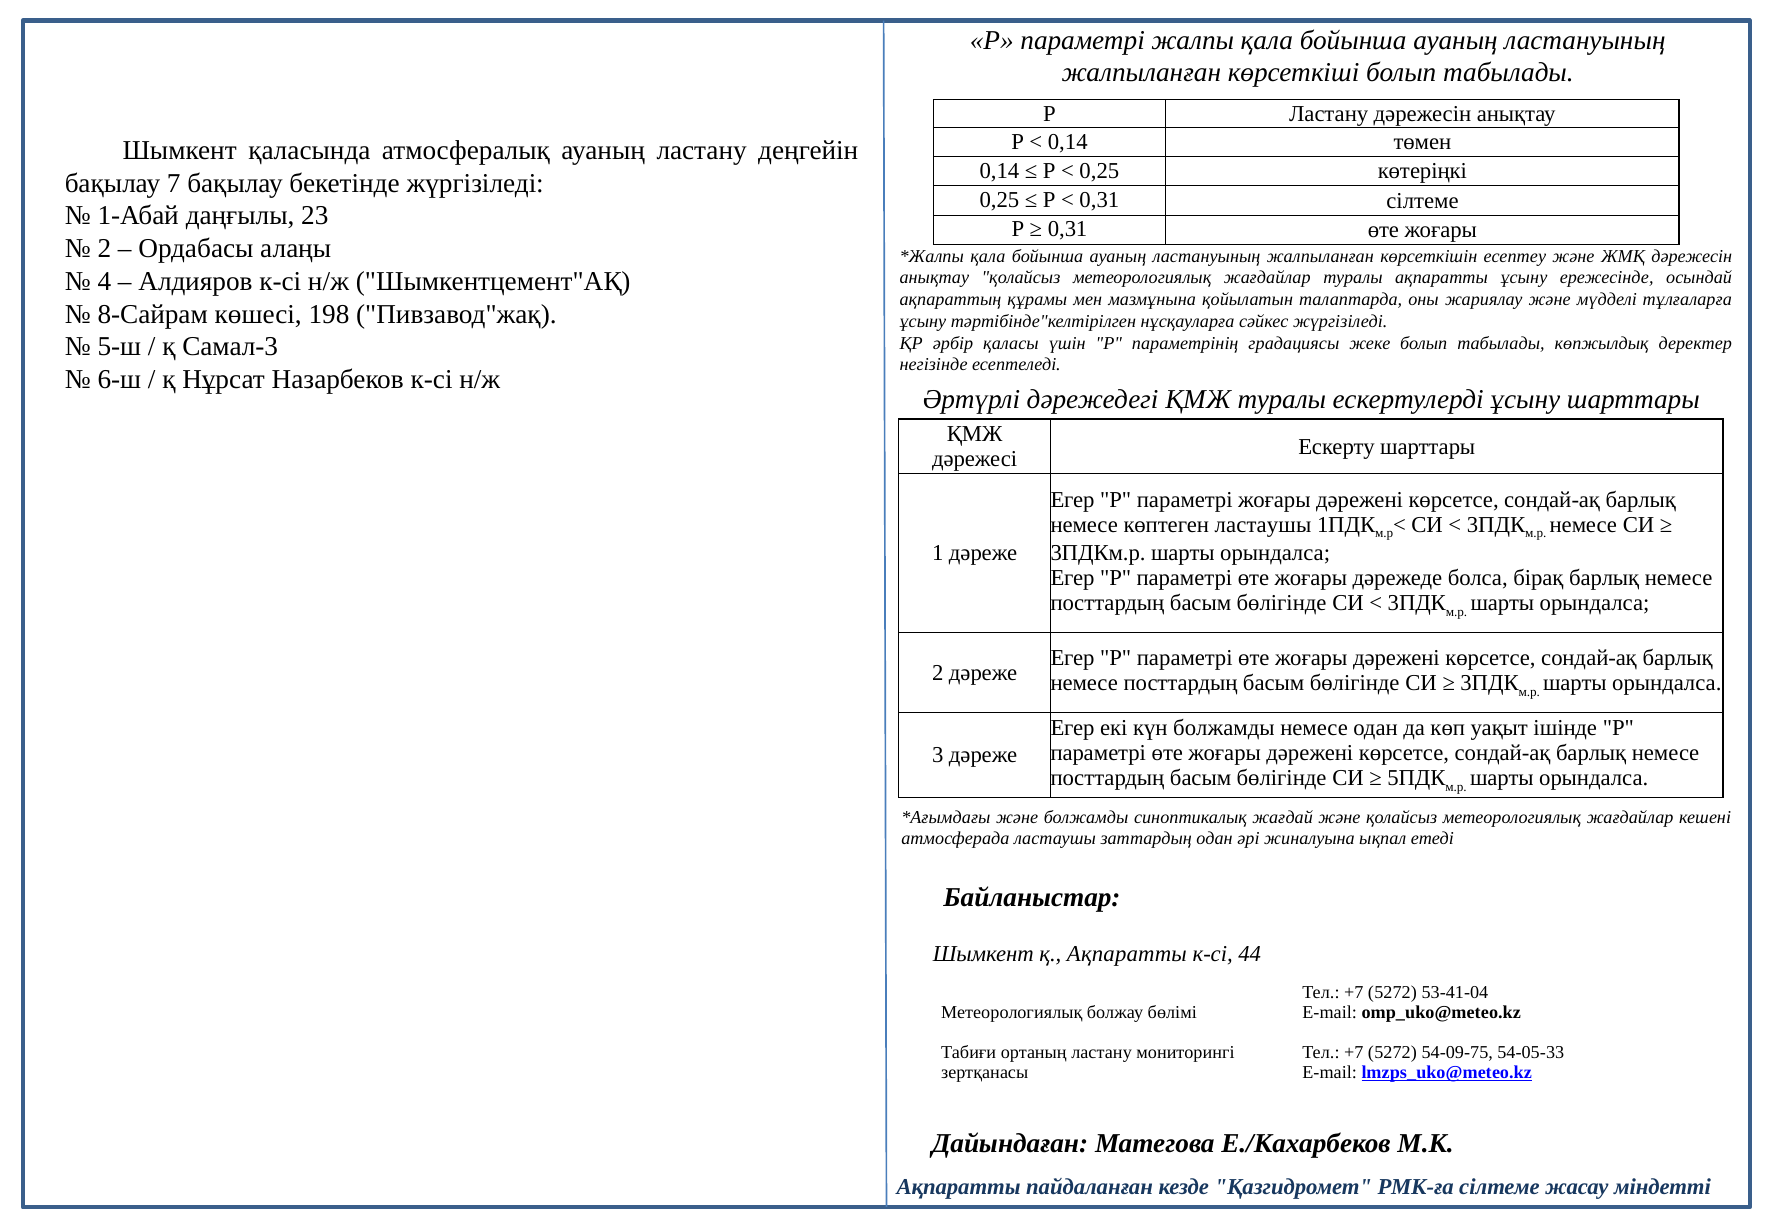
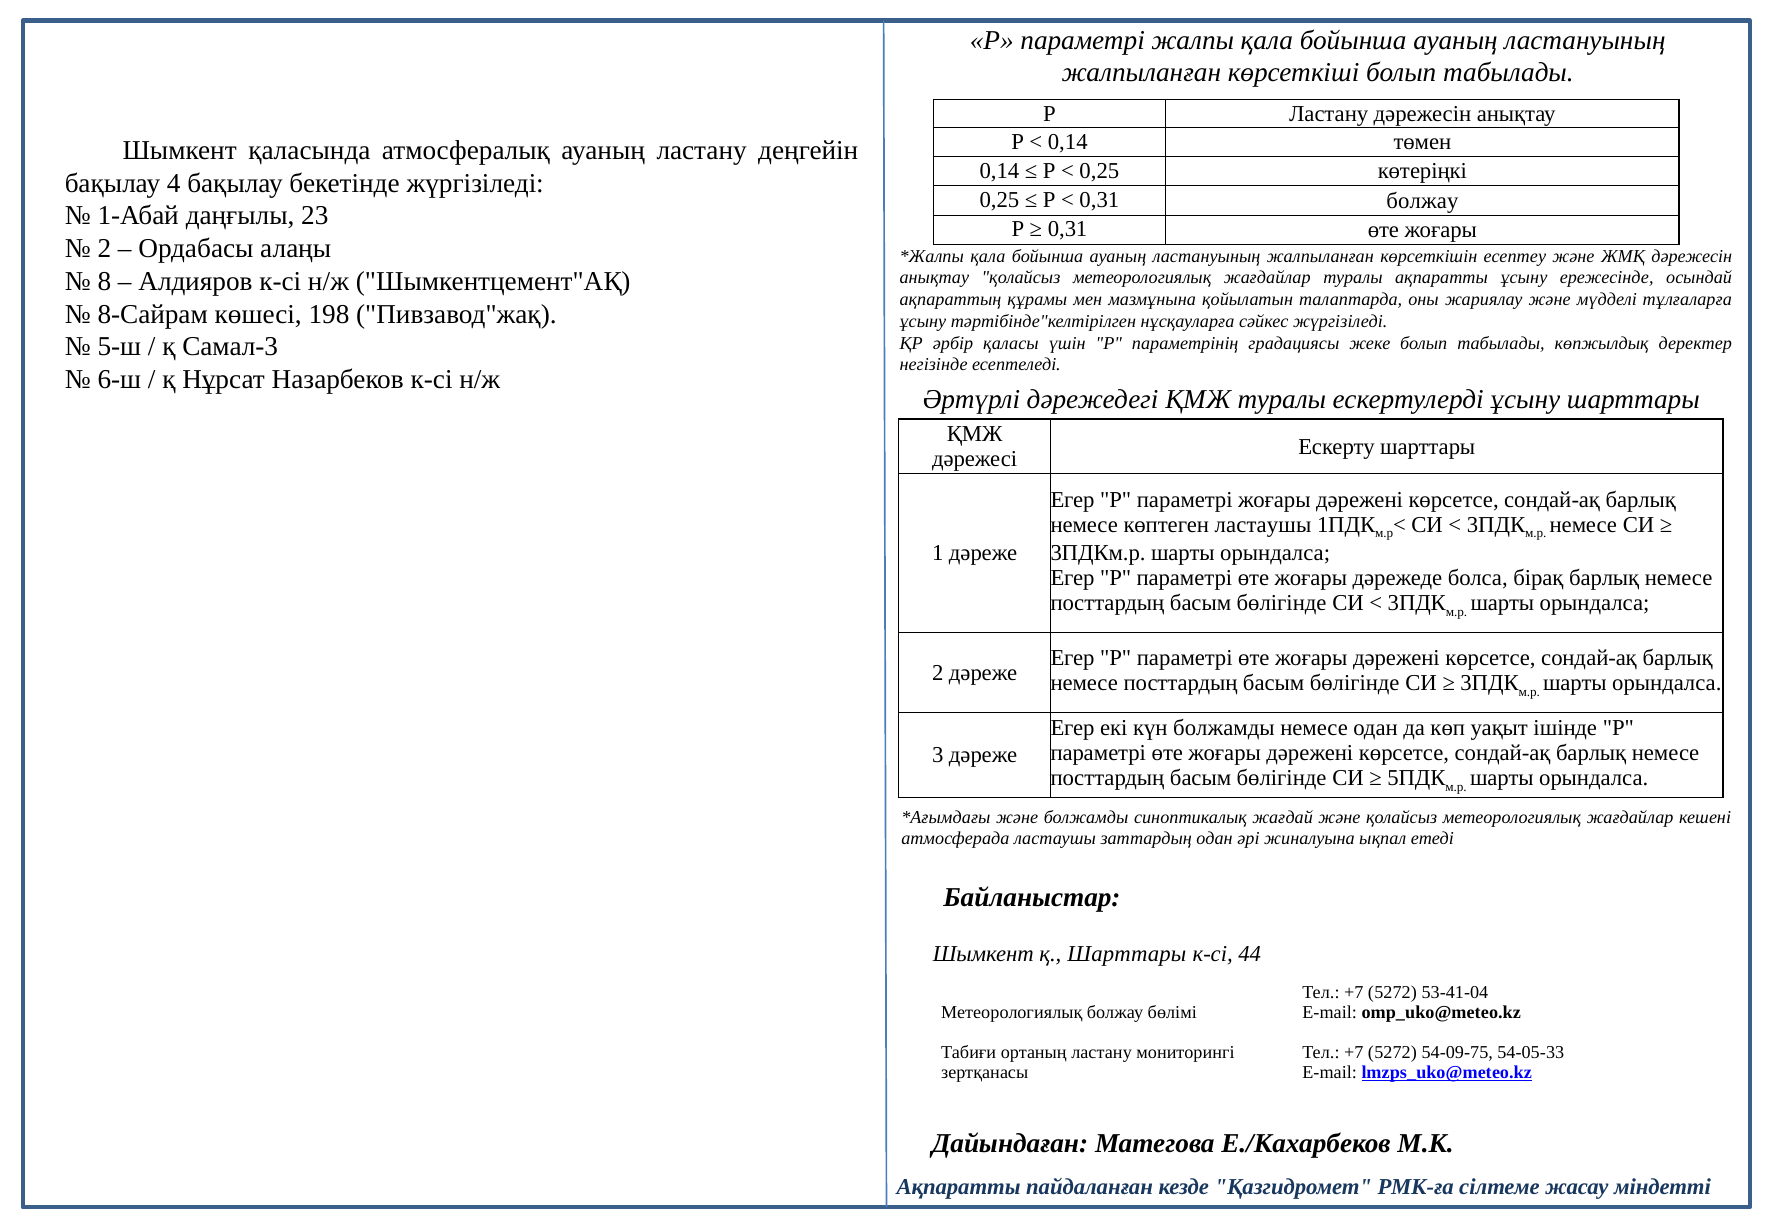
7: 7 -> 4
0,31 сілтеме: сілтеме -> болжау
4: 4 -> 8
қ Ақпаратты: Ақпаратты -> Шарттары
